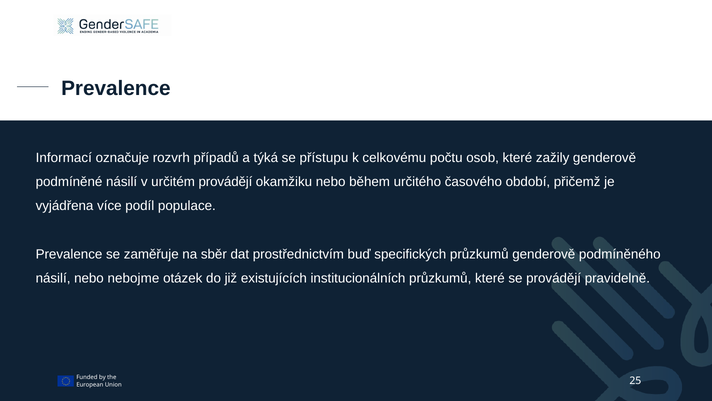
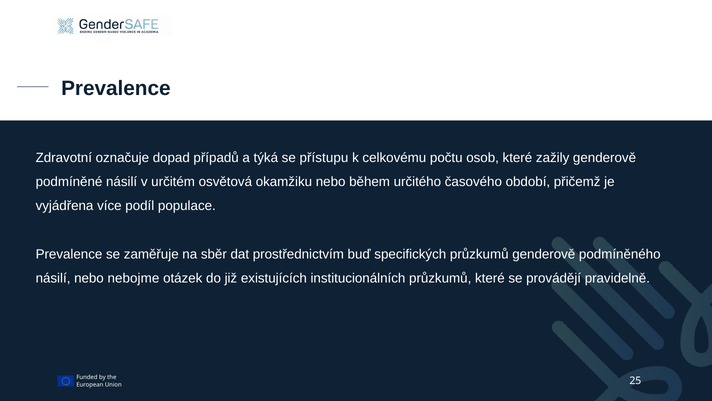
Informací: Informací -> Zdravotní
rozvrh: rozvrh -> dopad
určitém provádějí: provádějí -> osvětová
